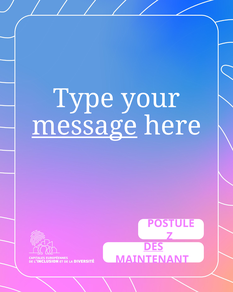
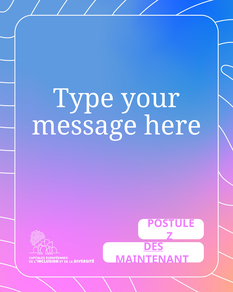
message underline: present -> none
